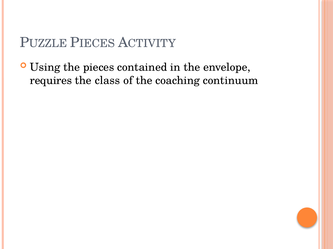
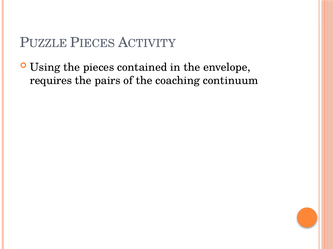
class: class -> pairs
